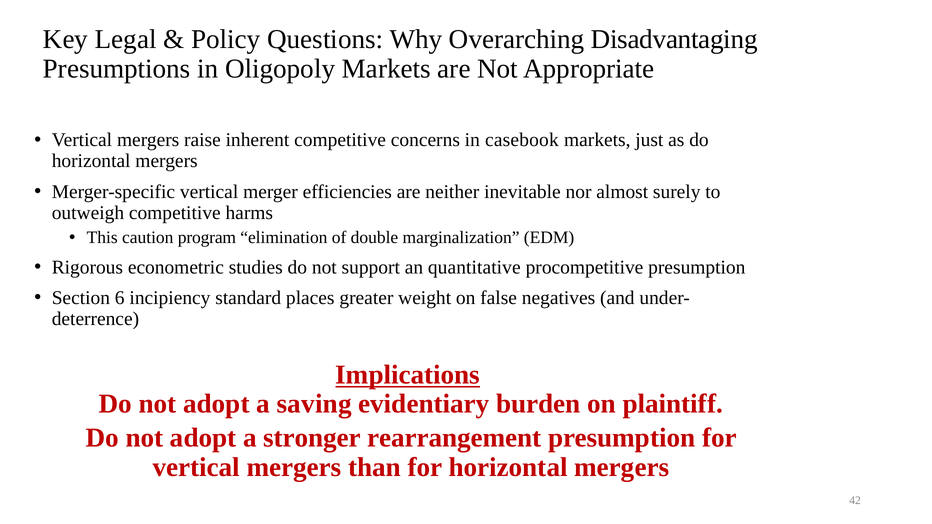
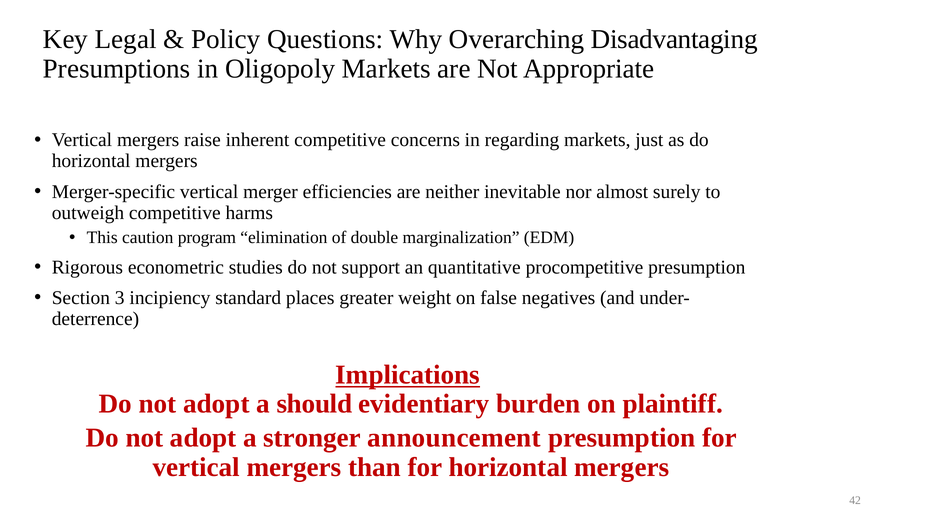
casebook: casebook -> regarding
6: 6 -> 3
saving: saving -> should
rearrangement: rearrangement -> announcement
